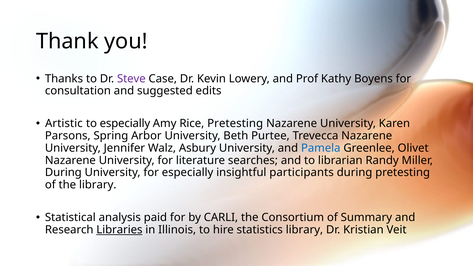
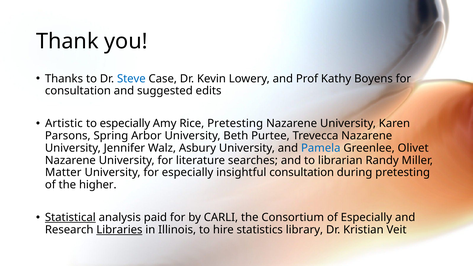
Steve colour: purple -> blue
During at (63, 173): During -> Matter
insightful participants: participants -> consultation
the library: library -> higher
Statistical underline: none -> present
of Summary: Summary -> Especially
